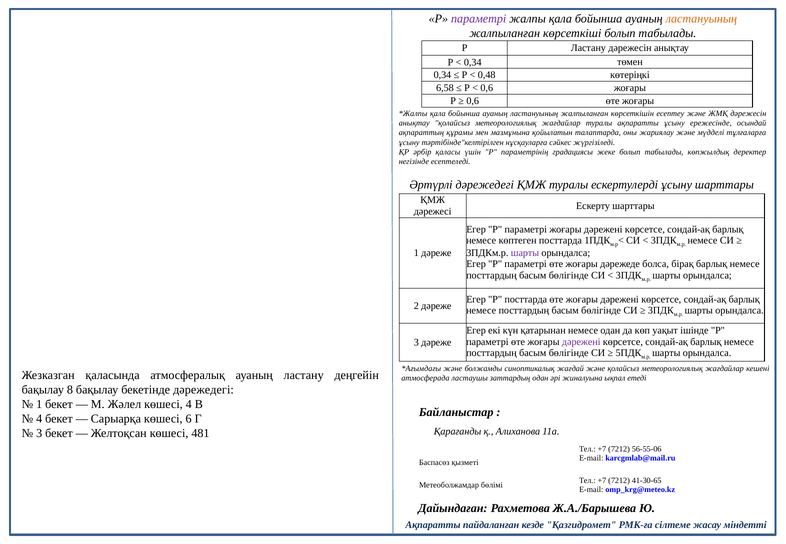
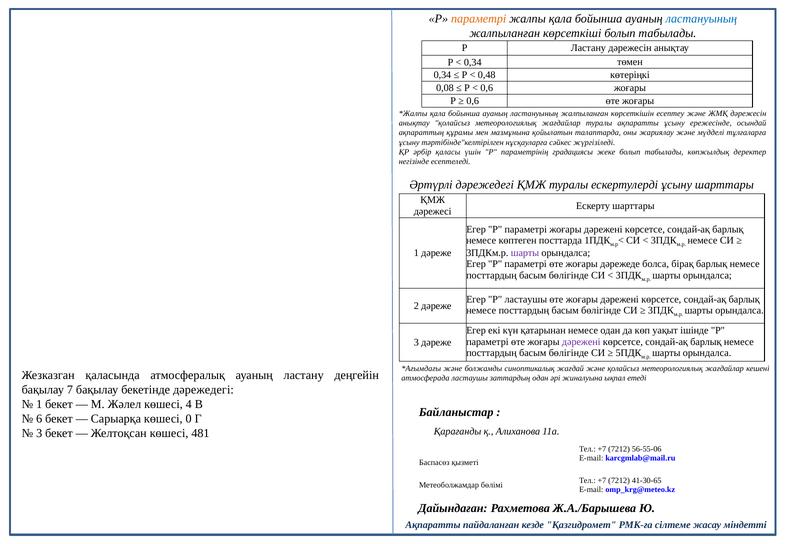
параметрі at (479, 19) colour: purple -> orange
ластануының at (701, 19) colour: orange -> blue
6,58: 6,58 -> 0,08
Р посттарда: посттарда -> ластаушы
8: 8 -> 7
4 at (39, 419): 4 -> 6
6: 6 -> 0
